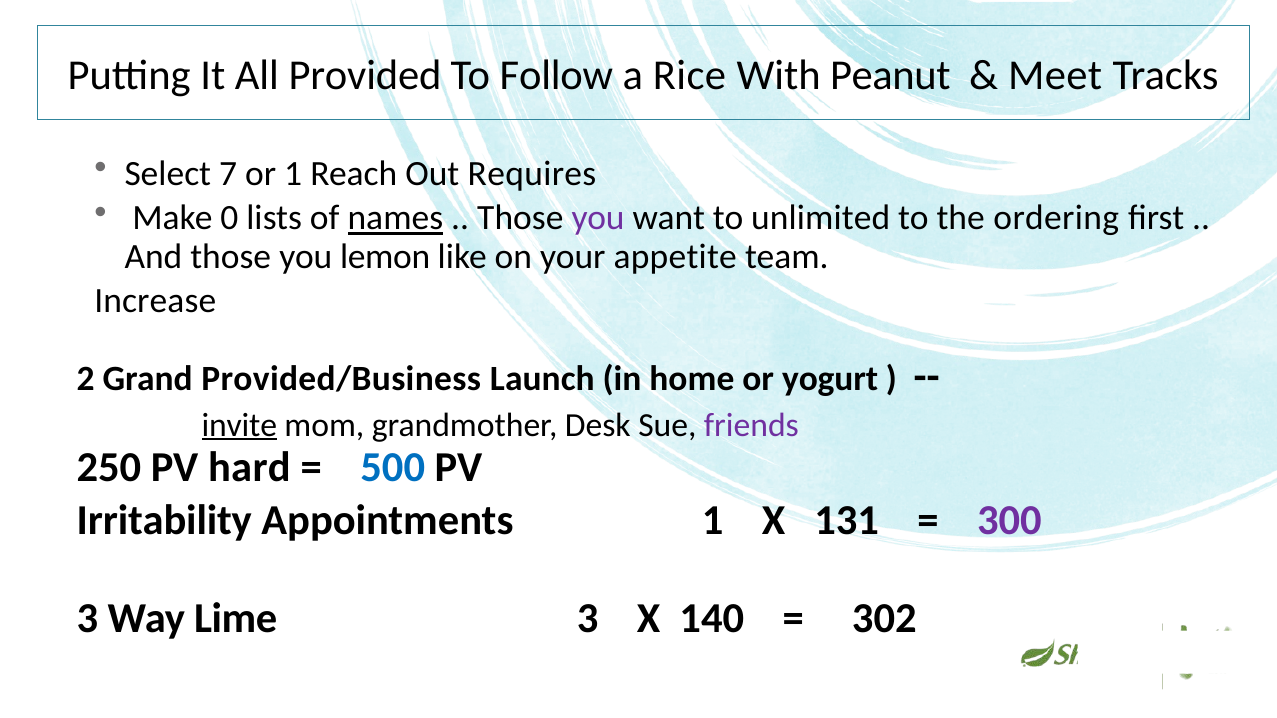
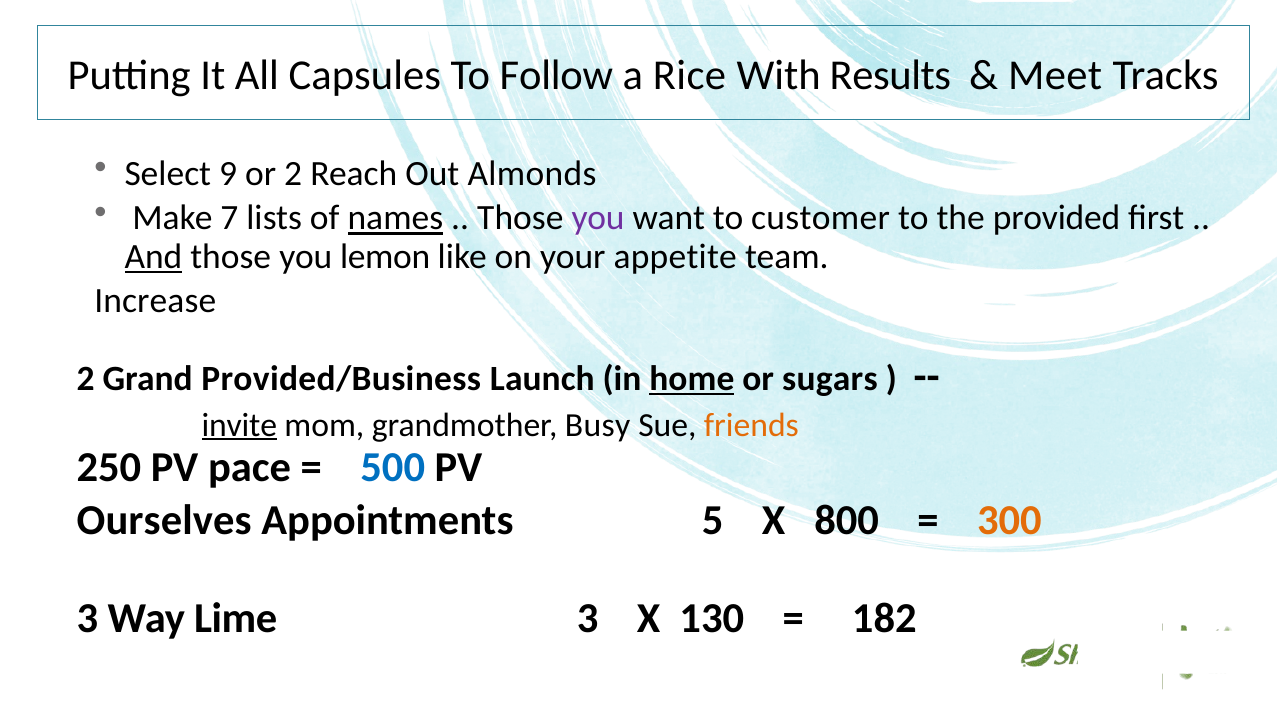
Provided: Provided -> Capsules
Peanut: Peanut -> Results
7: 7 -> 9
or 1: 1 -> 2
Requires: Requires -> Almonds
0: 0 -> 7
unlimited: unlimited -> customer
ordering: ordering -> provided
And underline: none -> present
home underline: none -> present
yogurt: yogurt -> sugars
Desk: Desk -> Busy
friends colour: purple -> orange
hard: hard -> pace
Irritability: Irritability -> Ourselves
Appointments 1: 1 -> 5
131: 131 -> 800
300 colour: purple -> orange
140: 140 -> 130
302: 302 -> 182
